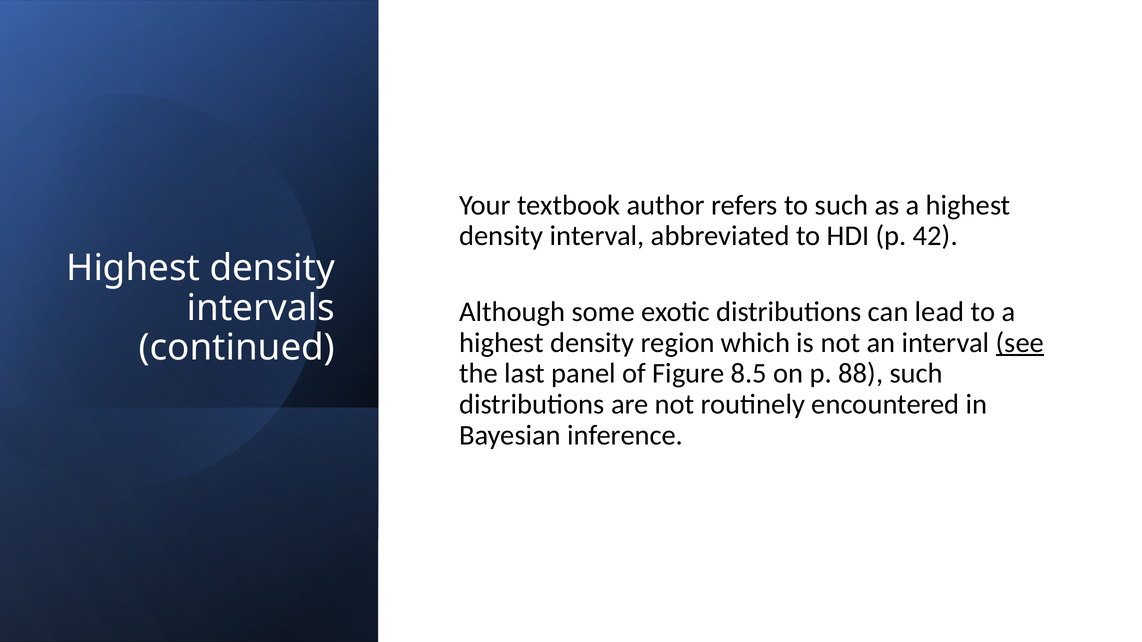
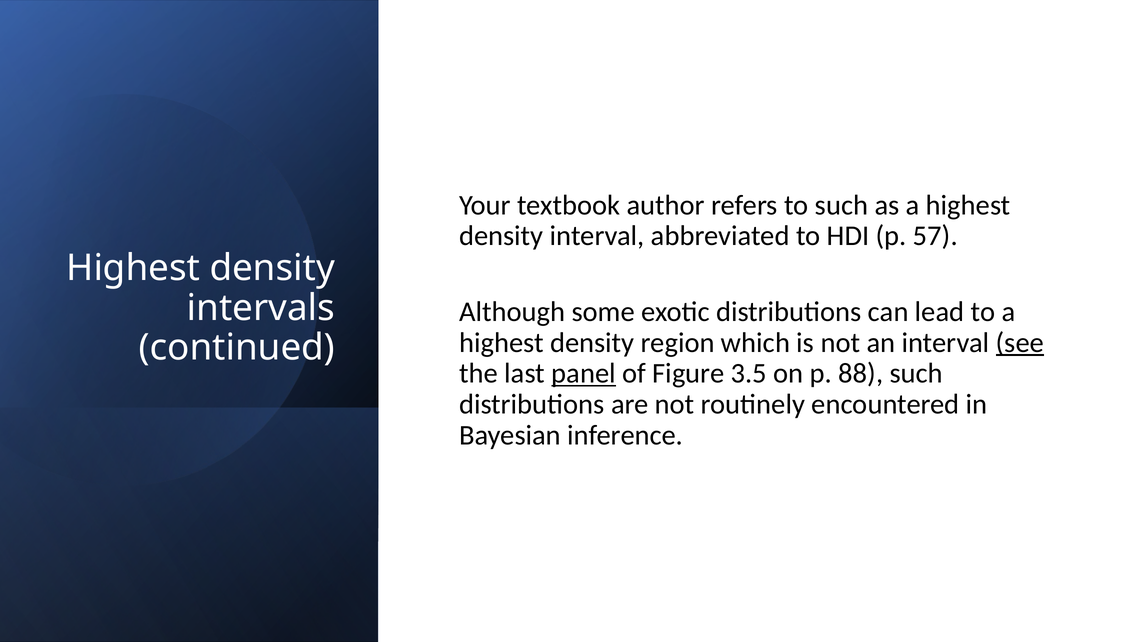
42: 42 -> 57
panel underline: none -> present
8.5: 8.5 -> 3.5
